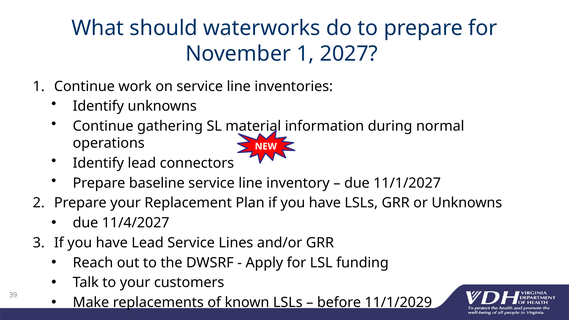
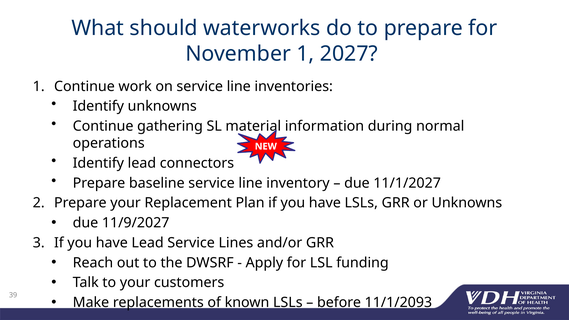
11/4/2027: 11/4/2027 -> 11/9/2027
11/1/2029: 11/1/2029 -> 11/1/2093
